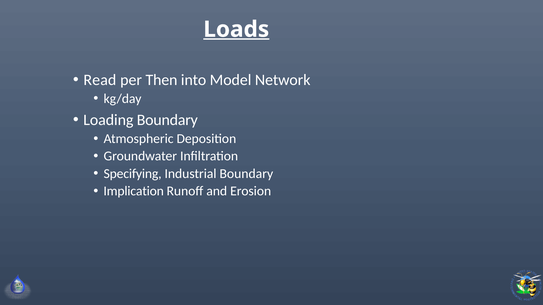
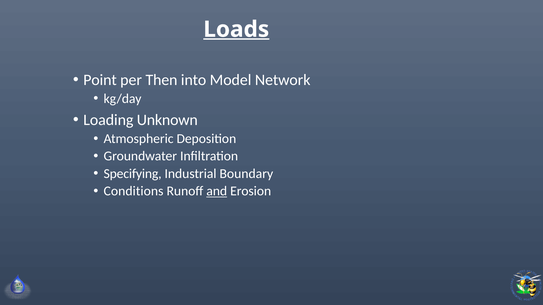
Read: Read -> Point
Loading Boundary: Boundary -> Unknown
Implication: Implication -> Conditions
and underline: none -> present
